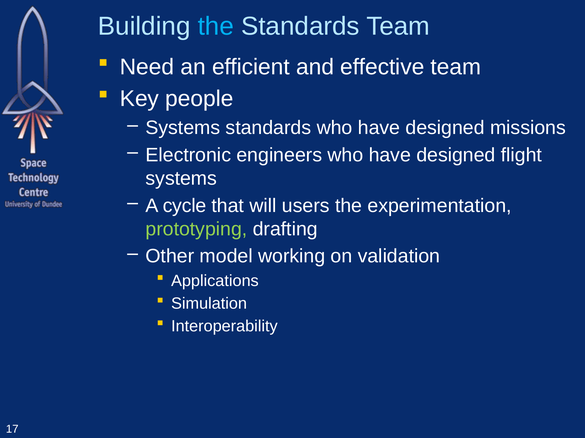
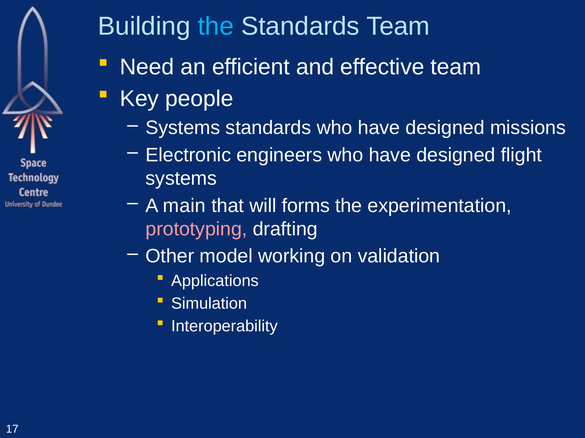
cycle: cycle -> main
users: users -> forms
prototyping colour: light green -> pink
